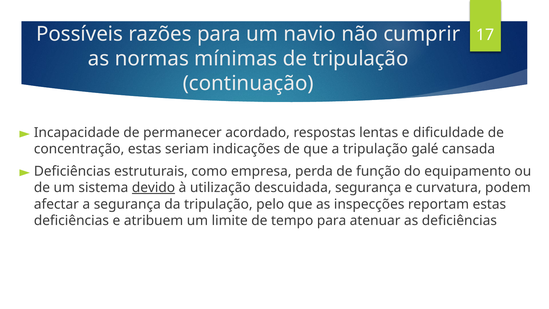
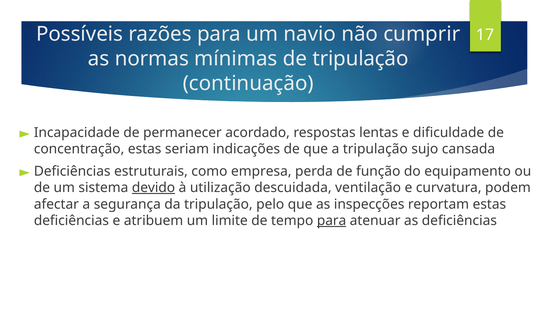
galé: galé -> sujo
descuidada segurança: segurança -> ventilação
para at (332, 220) underline: none -> present
